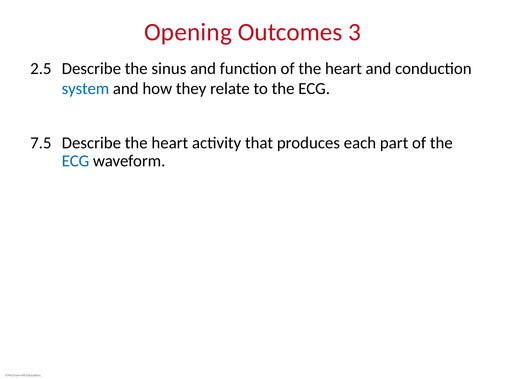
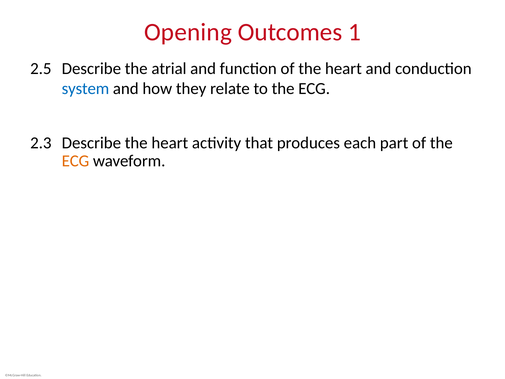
3: 3 -> 1
sinus: sinus -> atrial
7.5: 7.5 -> 2.3
ECG at (75, 161) colour: blue -> orange
